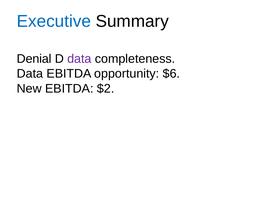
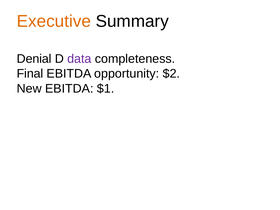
Executive colour: blue -> orange
Data at (30, 74): Data -> Final
$6: $6 -> $2
$2: $2 -> $1
